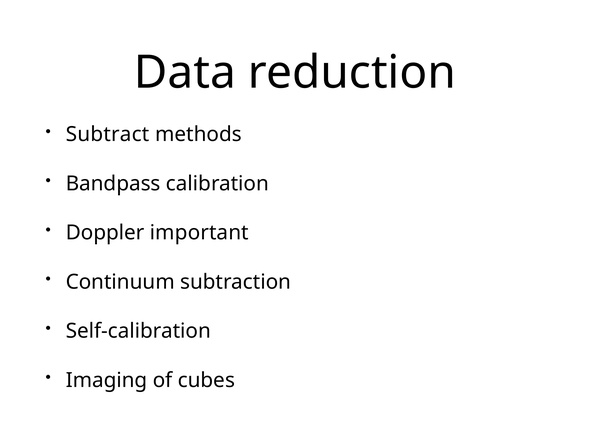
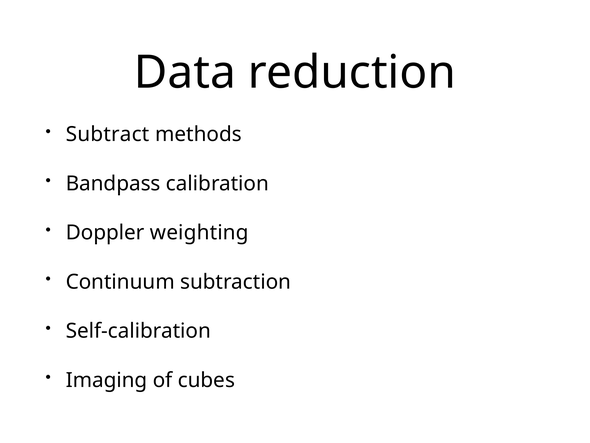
important: important -> weighting
